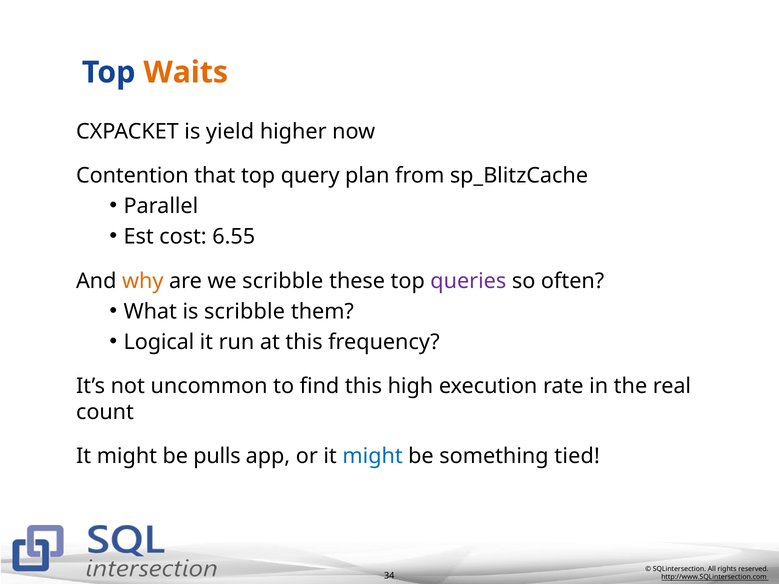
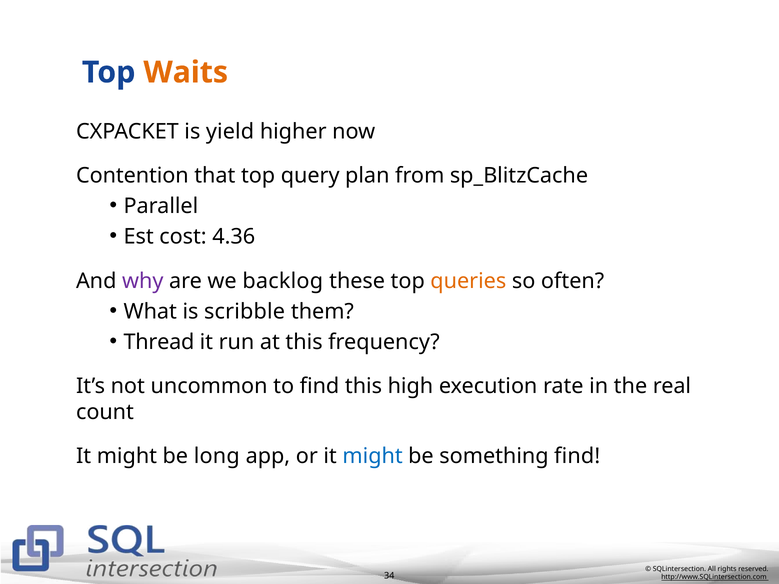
6.55: 6.55 -> 4.36
why colour: orange -> purple
we scribble: scribble -> backlog
queries colour: purple -> orange
Logical: Logical -> Thread
pulls: pulls -> long
something tied: tied -> find
